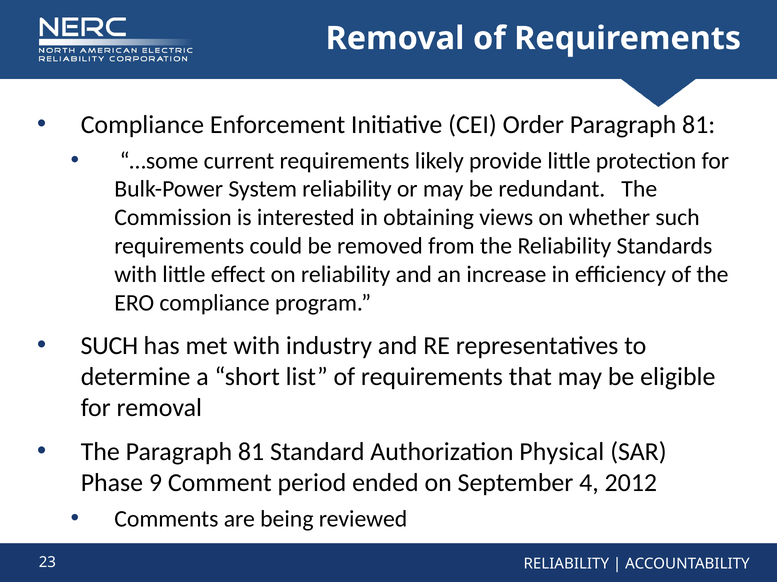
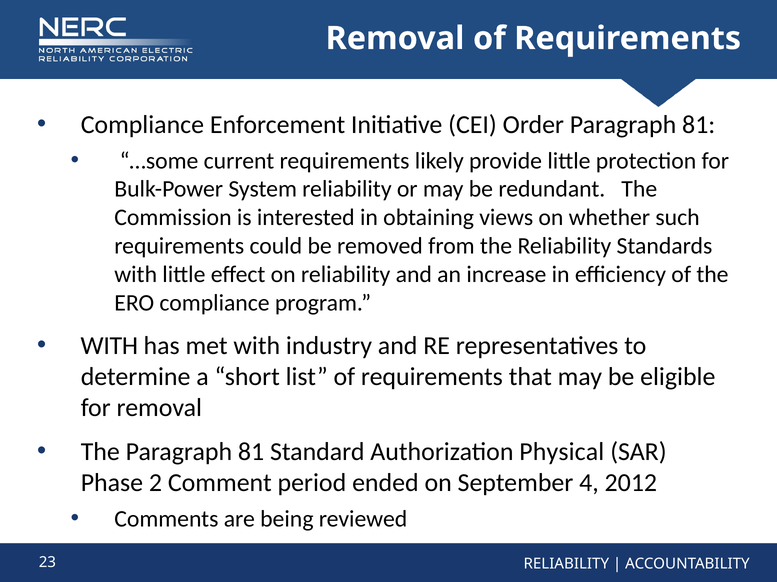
SUCH at (109, 346): SUCH -> WITH
9: 9 -> 2
